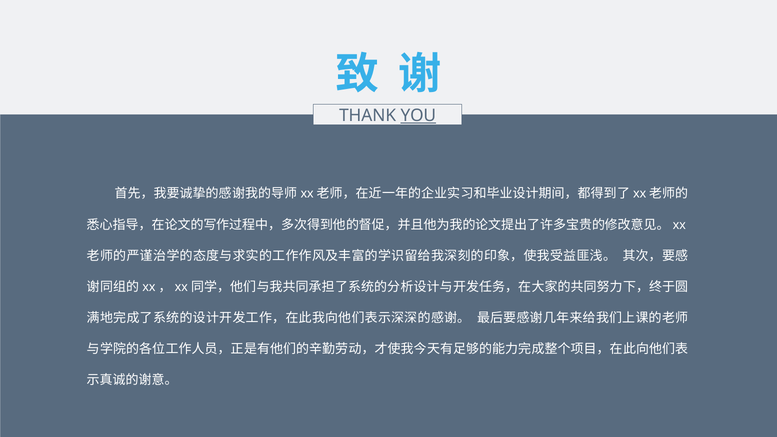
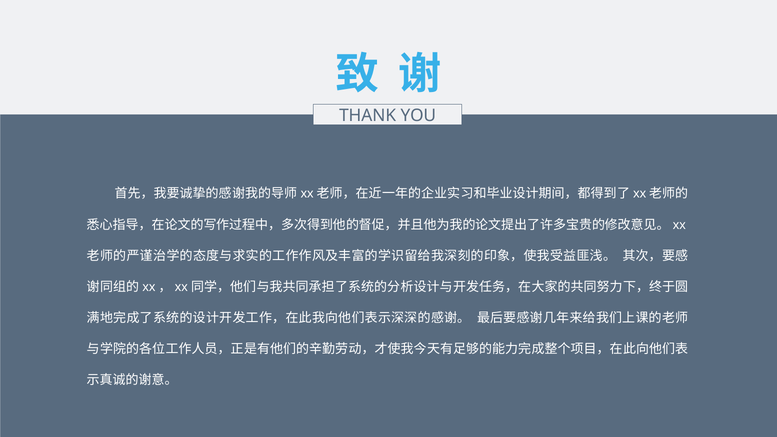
YOU underline: present -> none
